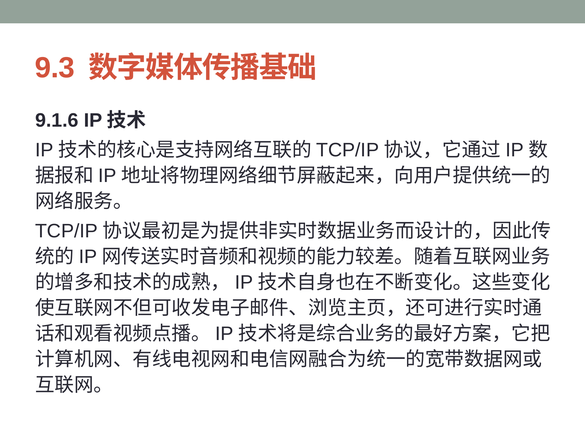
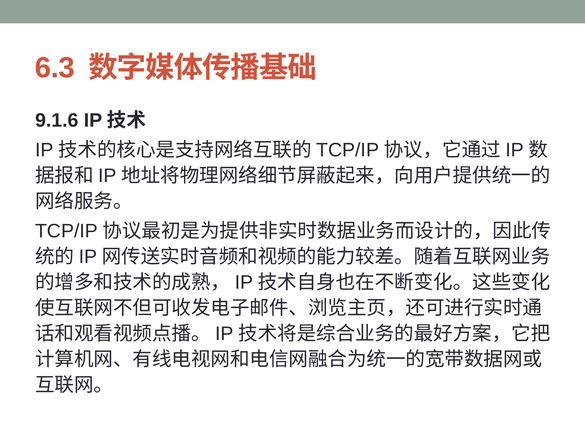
9.3: 9.3 -> 6.3
